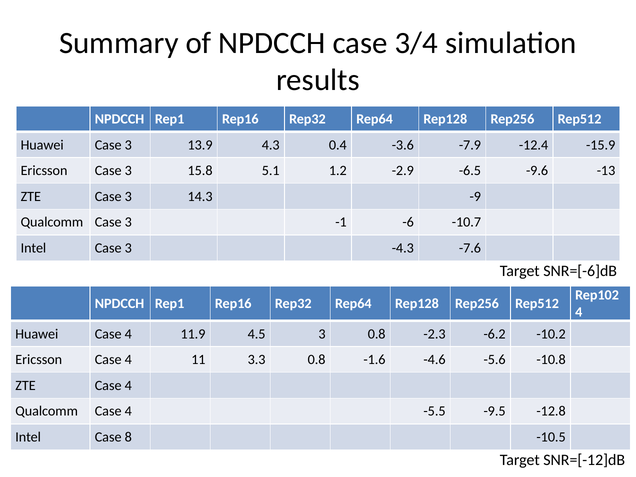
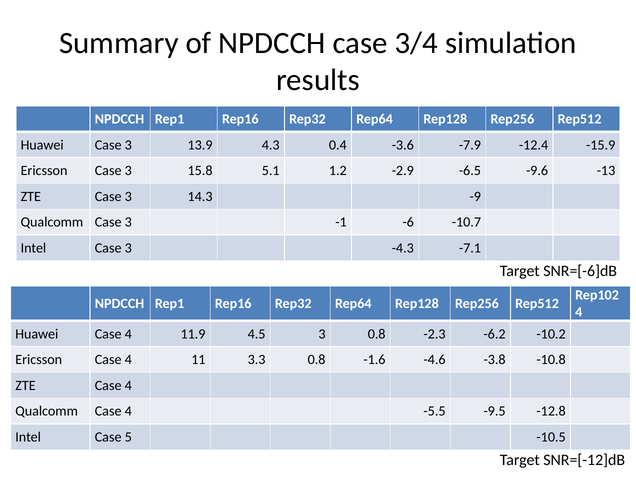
-7.6: -7.6 -> -7.1
-5.6: -5.6 -> -3.8
8: 8 -> 5
